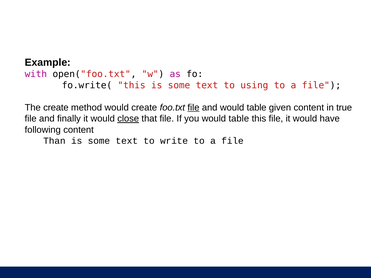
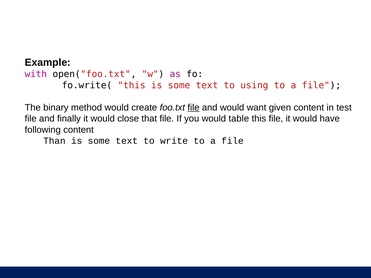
The create: create -> binary
and would table: table -> want
true: true -> test
close underline: present -> none
